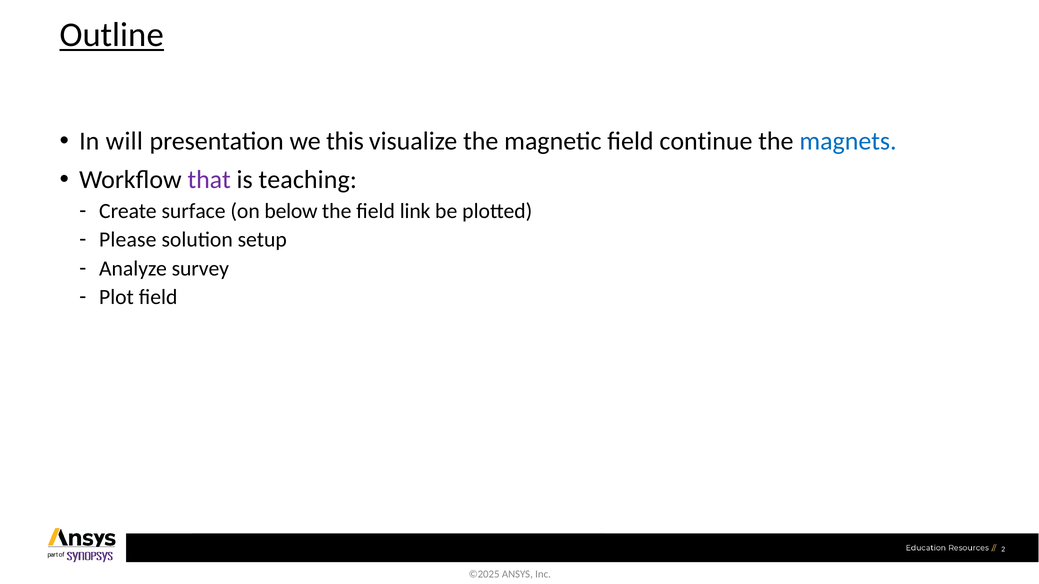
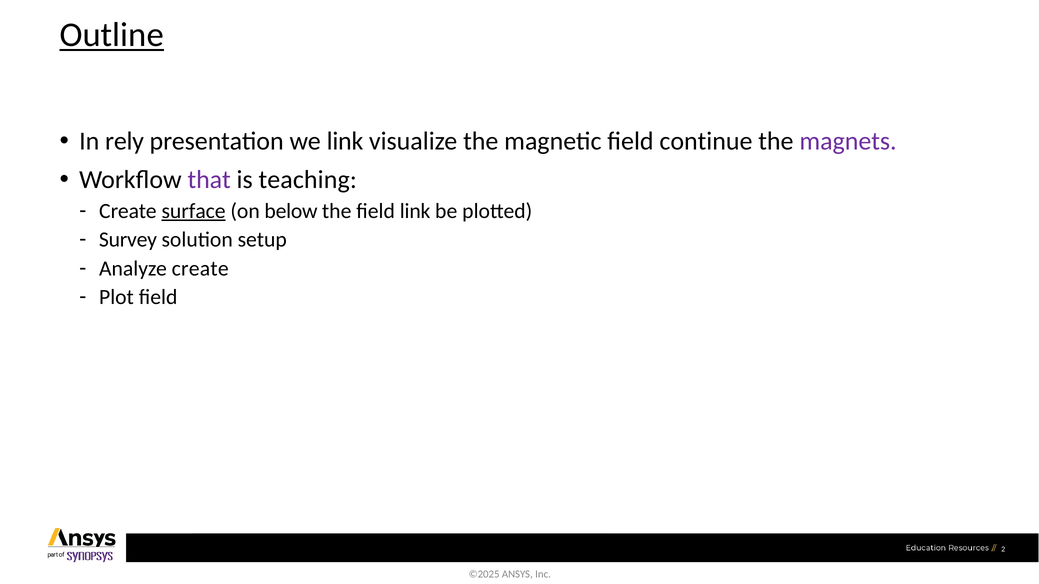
will: will -> rely
we this: this -> link
magnets colour: blue -> purple
surface underline: none -> present
Please: Please -> Survey
Analyze survey: survey -> create
